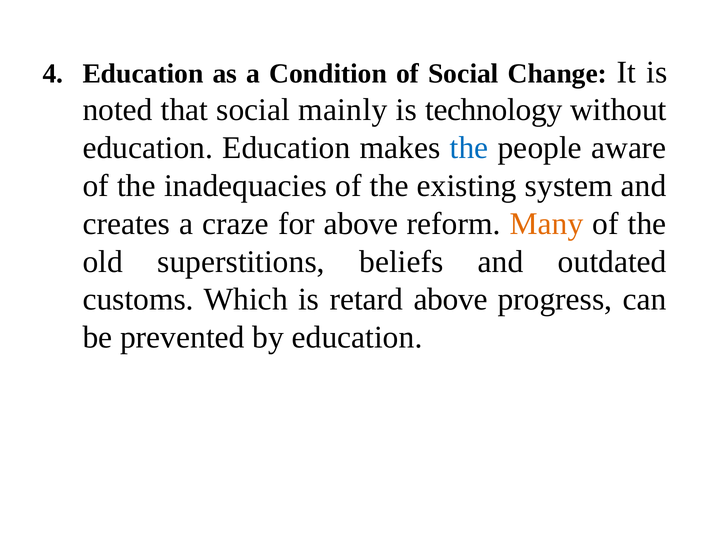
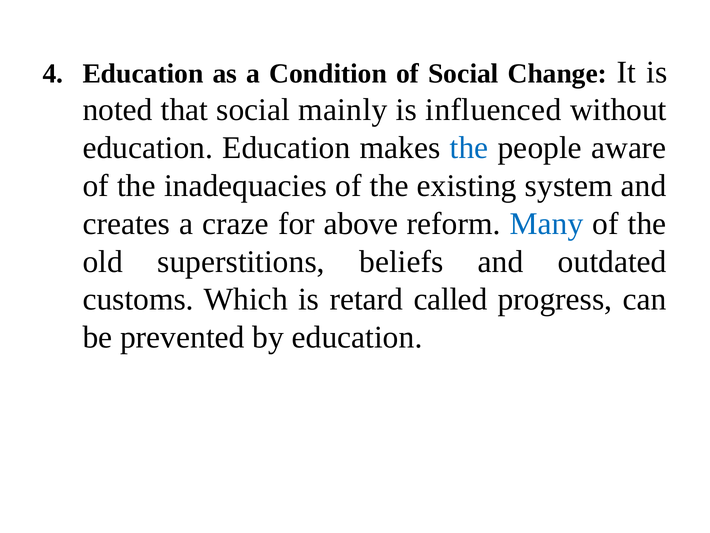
technology: technology -> influenced
Many colour: orange -> blue
retard above: above -> called
